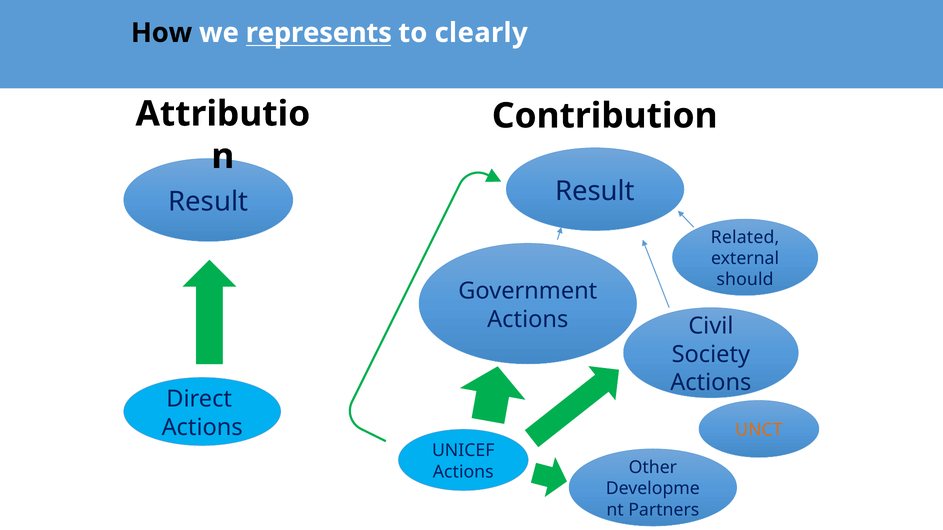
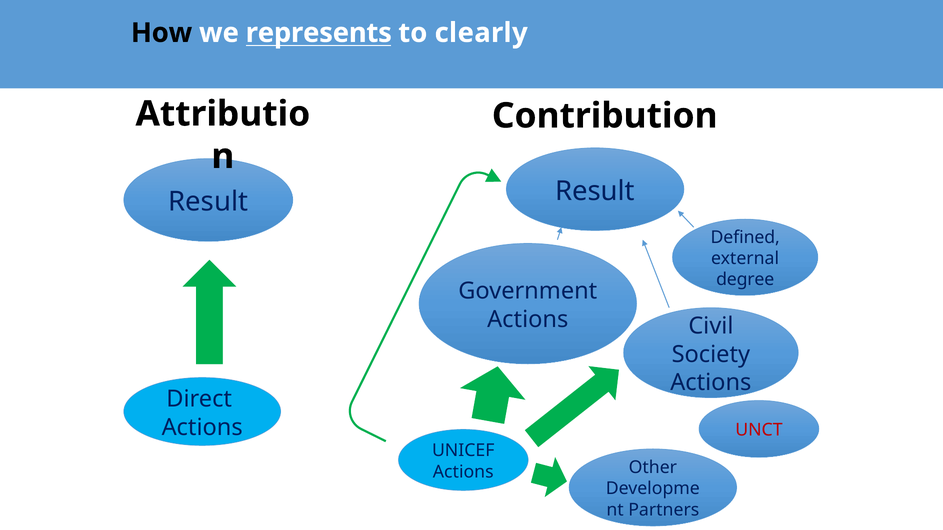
Related: Related -> Defined
should: should -> degree
UNCT colour: orange -> red
